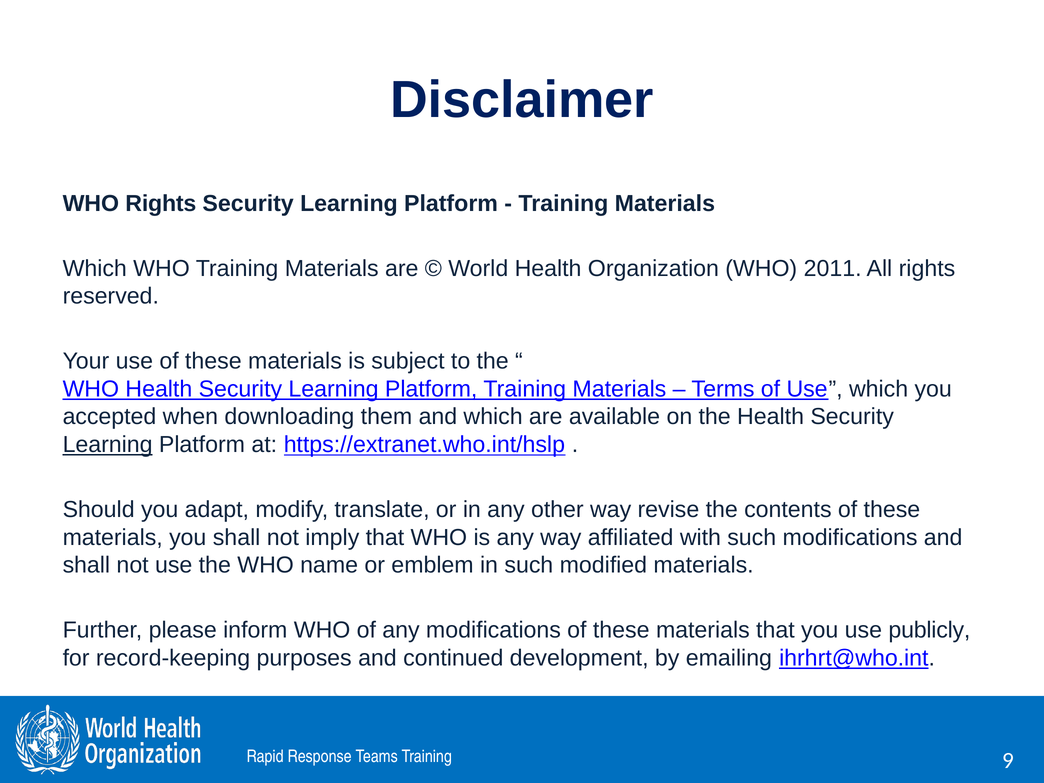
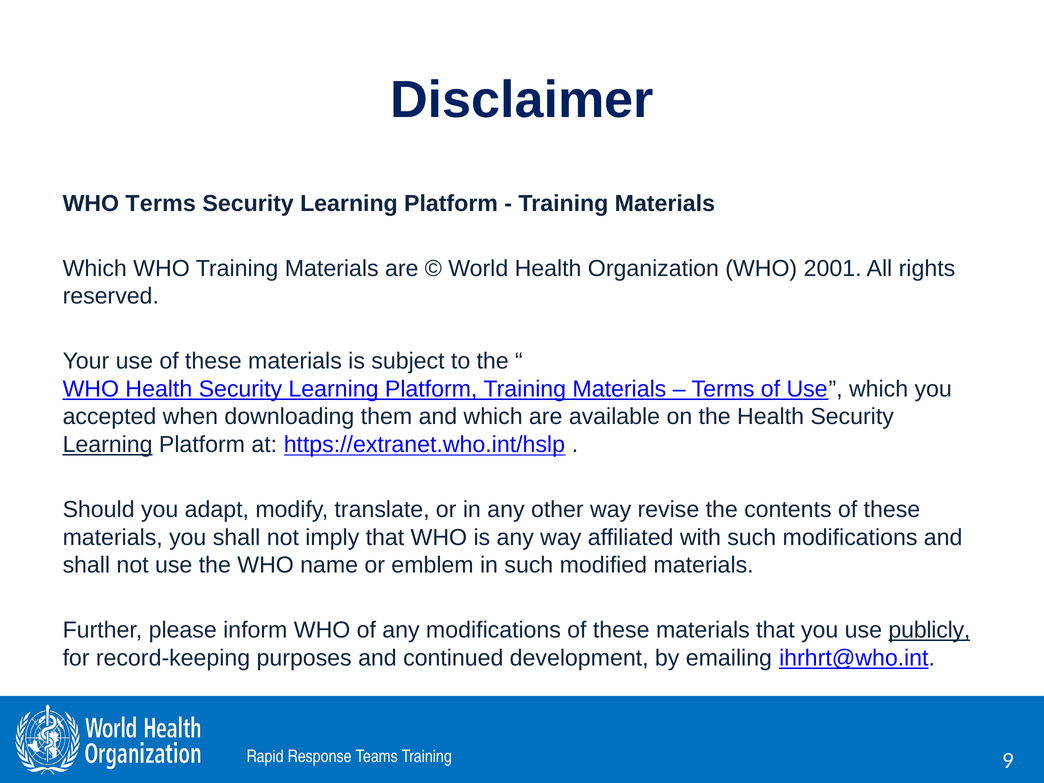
WHO Rights: Rights -> Terms
2011: 2011 -> 2001
publicly underline: none -> present
